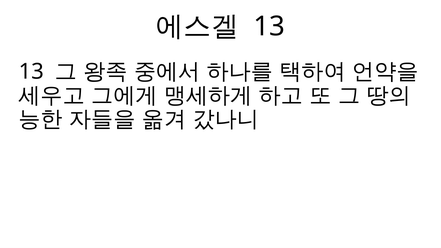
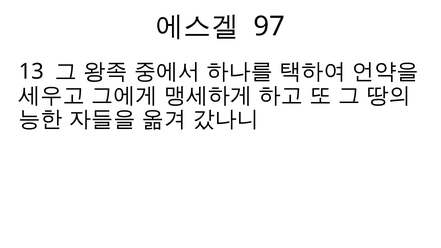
13 at (269, 27): 13 -> 97
